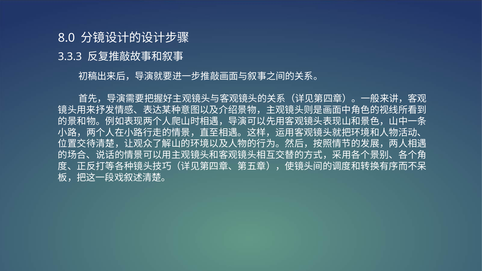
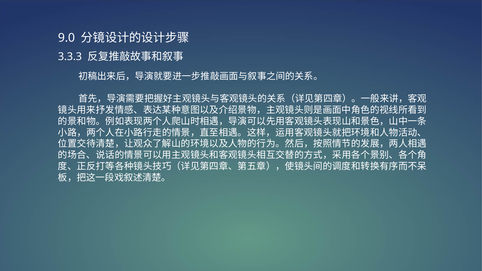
8.0: 8.0 -> 9.0
